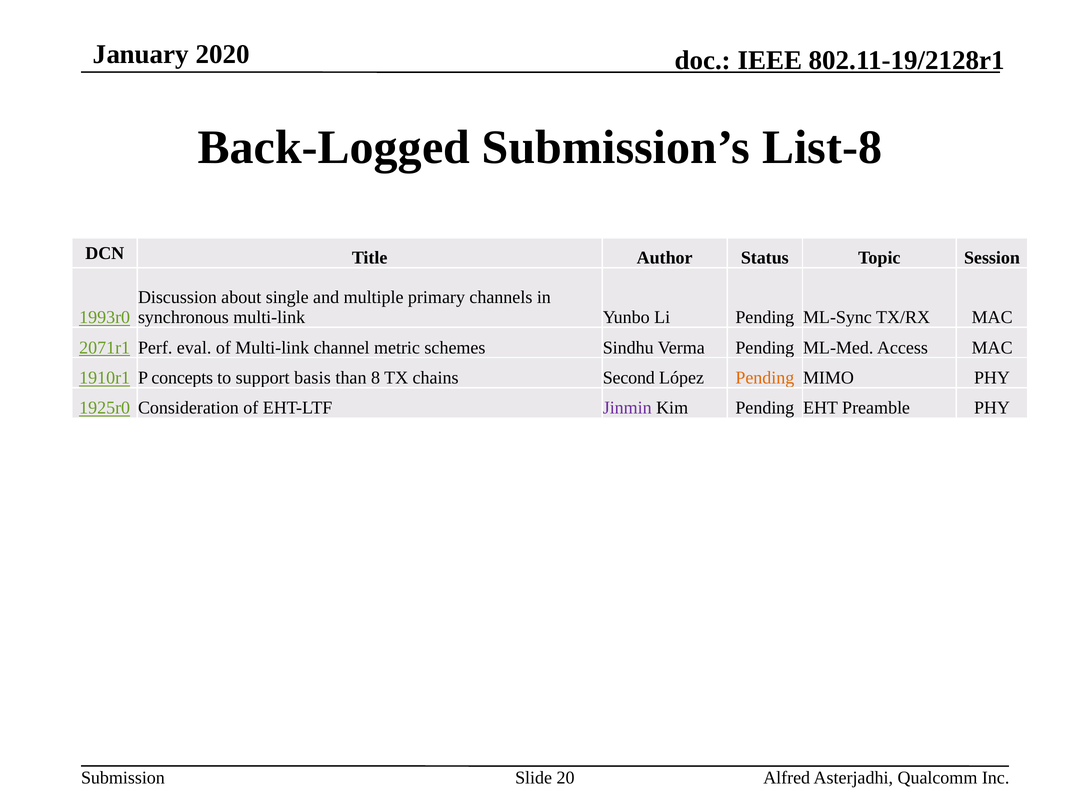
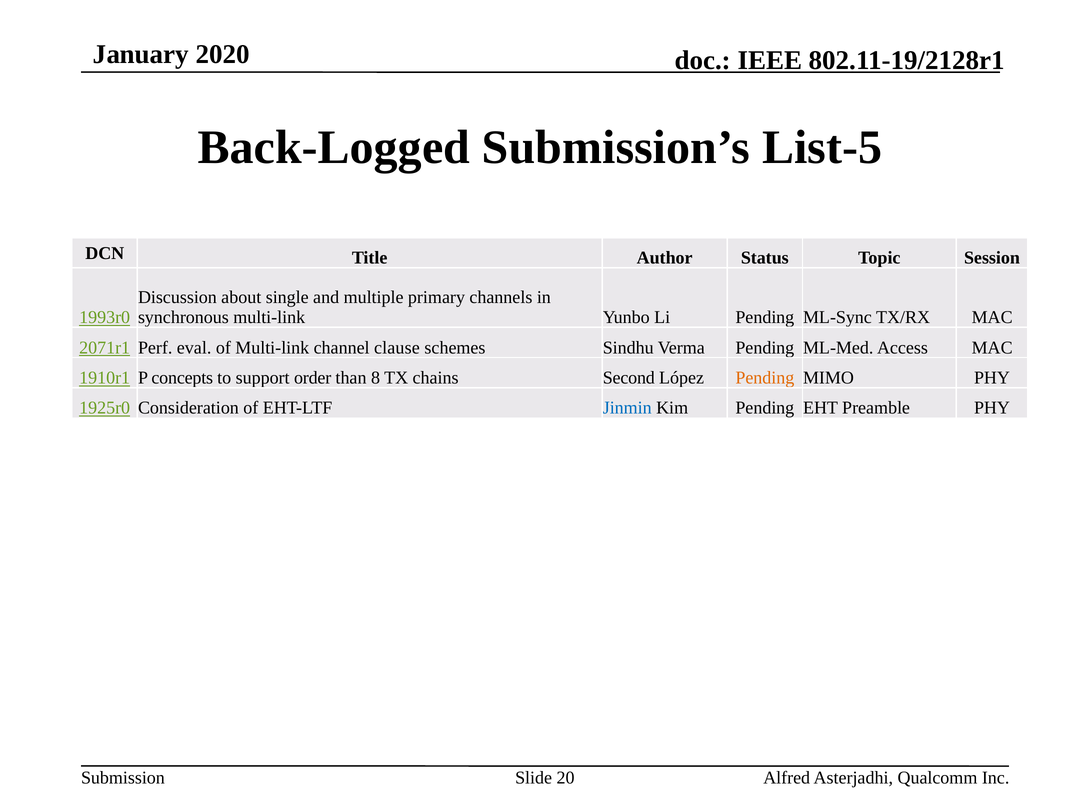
List-8: List-8 -> List-5
metric: metric -> clause
basis: basis -> order
Jinmin colour: purple -> blue
